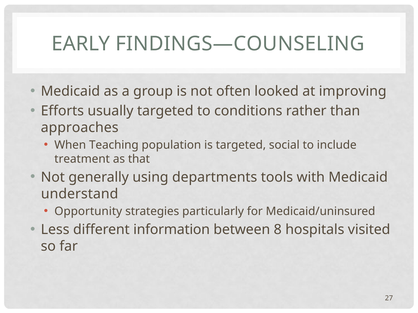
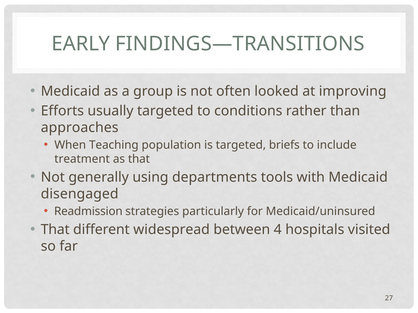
FINDINGS—COUNSELING: FINDINGS—COUNSELING -> FINDINGS—TRANSITIONS
social: social -> briefs
understand: understand -> disengaged
Opportunity: Opportunity -> Readmission
Less at (55, 230): Less -> That
information: information -> widespread
8: 8 -> 4
